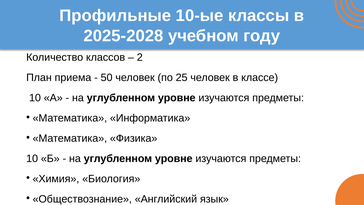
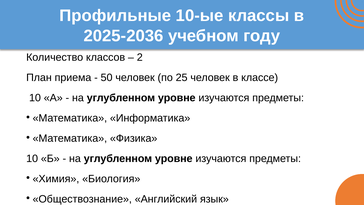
2025-2028: 2025-2028 -> 2025-2036
